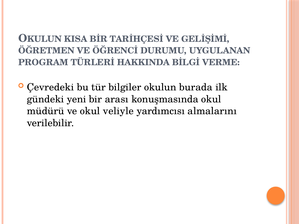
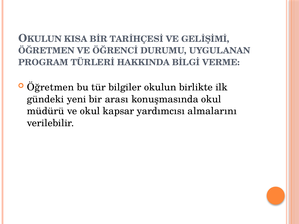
Çevredeki at (50, 87): Çevredeki -> Öğretmen
burada: burada -> birlikte
veliyle: veliyle -> kapsar
